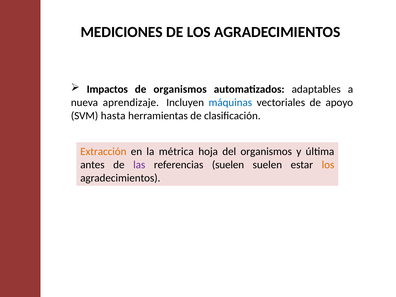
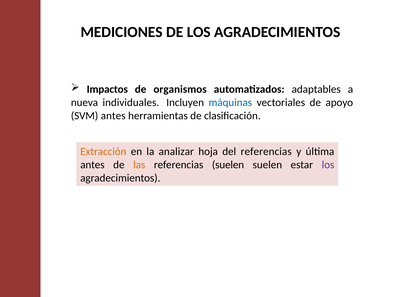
aprendizaje: aprendizaje -> individuales
SVM hasta: hasta -> antes
métrica: métrica -> analizar
del organismos: organismos -> referencias
las colour: purple -> orange
los at (328, 165) colour: orange -> purple
